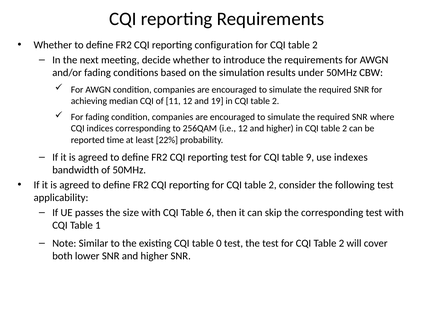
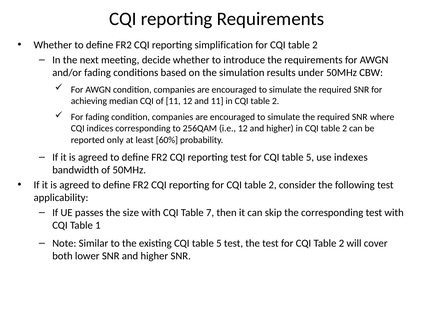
configuration: configuration -> simplification
and 19: 19 -> 11
time: time -> only
22%: 22% -> 60%
for CQI table 9: 9 -> 5
6: 6 -> 7
existing CQI table 0: 0 -> 5
